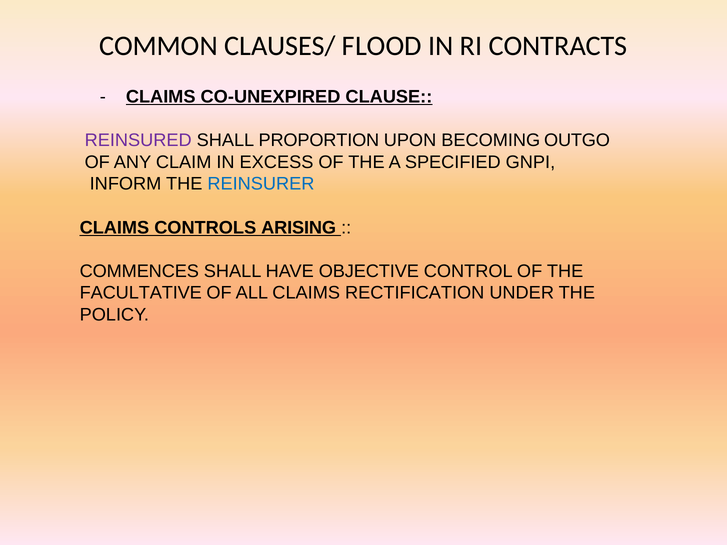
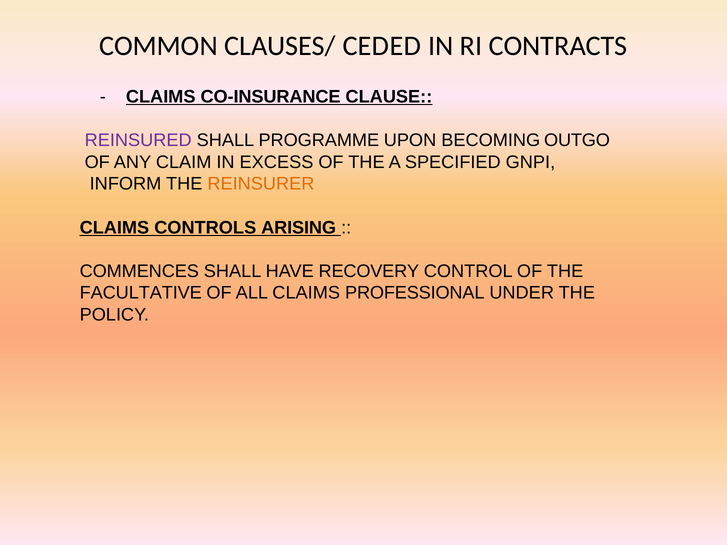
FLOOD: FLOOD -> CEDED
CO-UNEXPIRED: CO-UNEXPIRED -> CO-INSURANCE
PROPORTION: PROPORTION -> PROGRAMME
REINSURER colour: blue -> orange
OBJECTIVE: OBJECTIVE -> RECOVERY
RECTIFICATION: RECTIFICATION -> PROFESSIONAL
